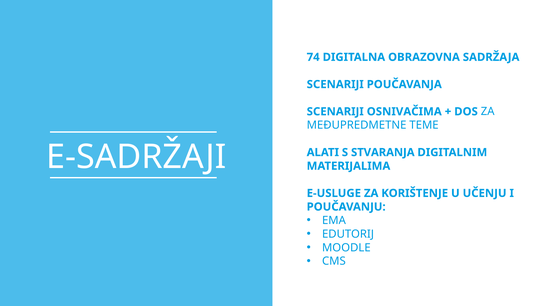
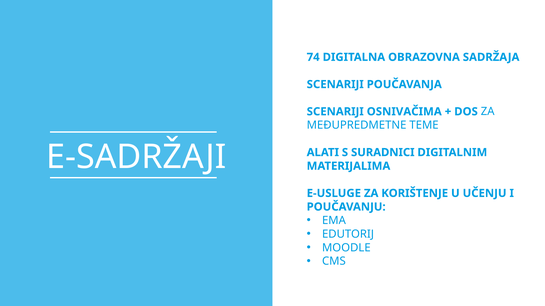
STVARANJA: STVARANJA -> SURADNICI
